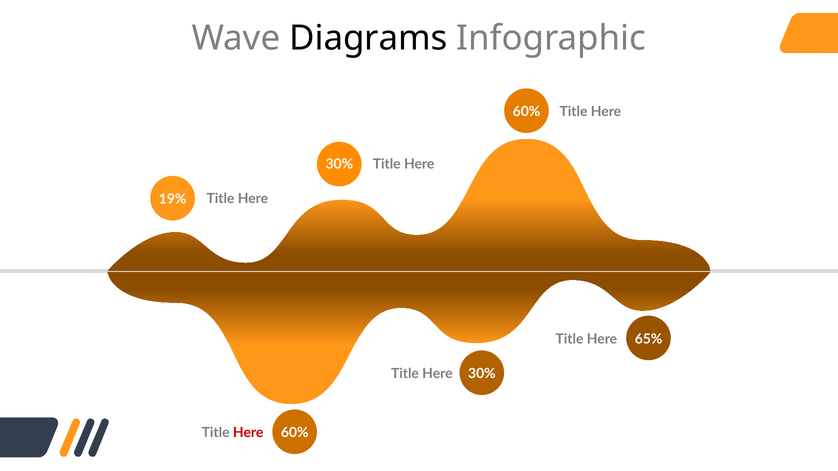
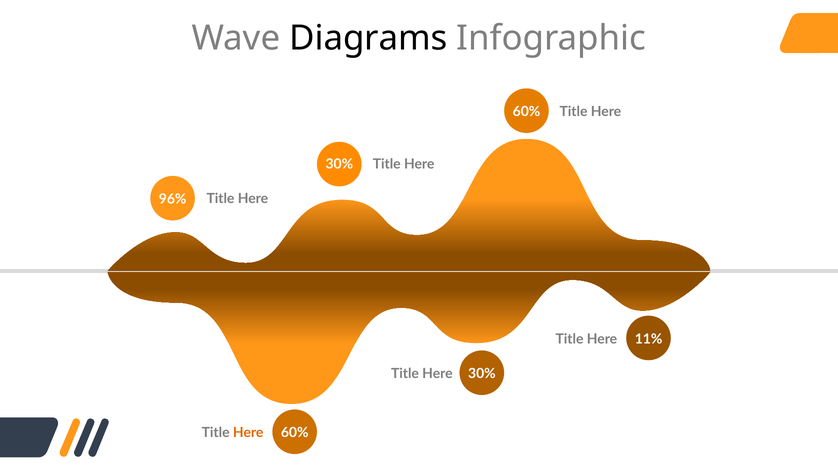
19%: 19% -> 96%
65%: 65% -> 11%
Here at (248, 433) colour: red -> orange
